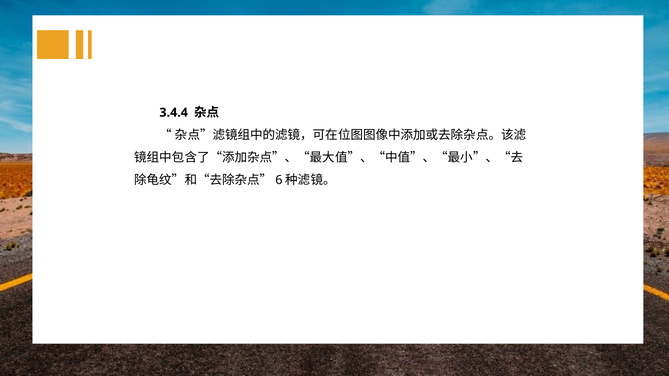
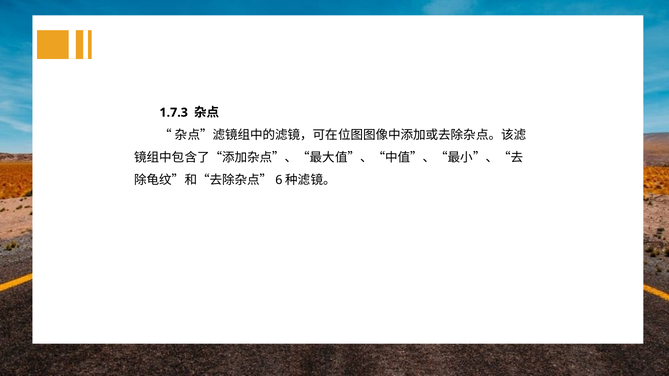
3.4.4: 3.4.4 -> 1.7.3
